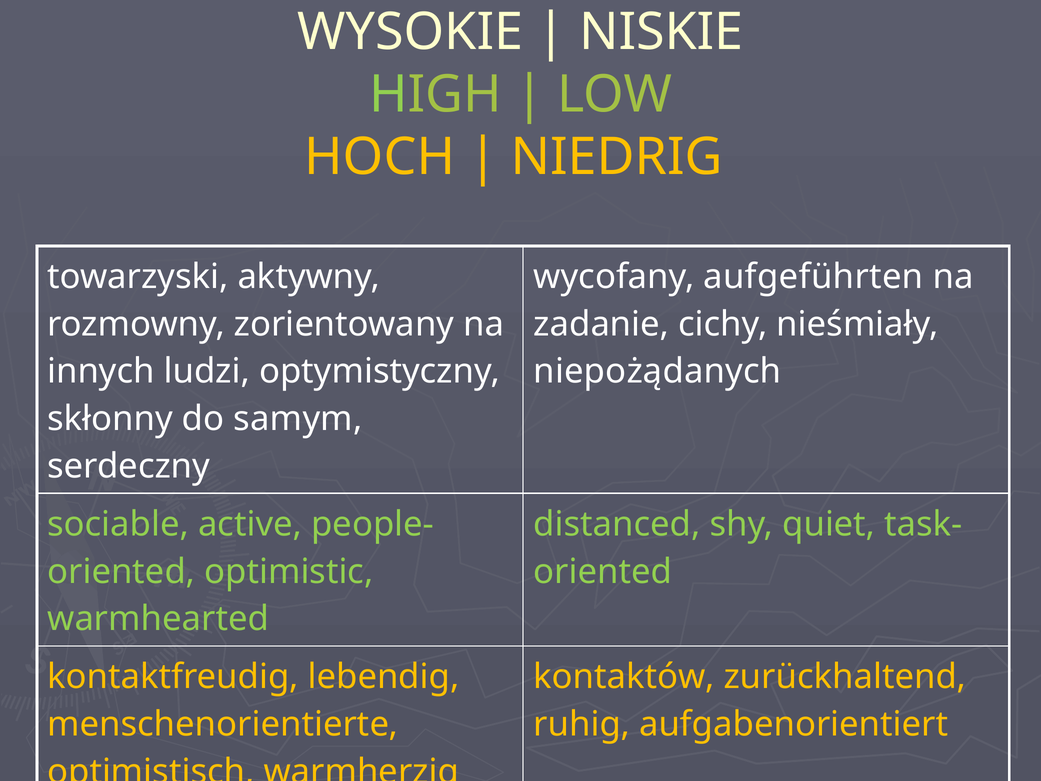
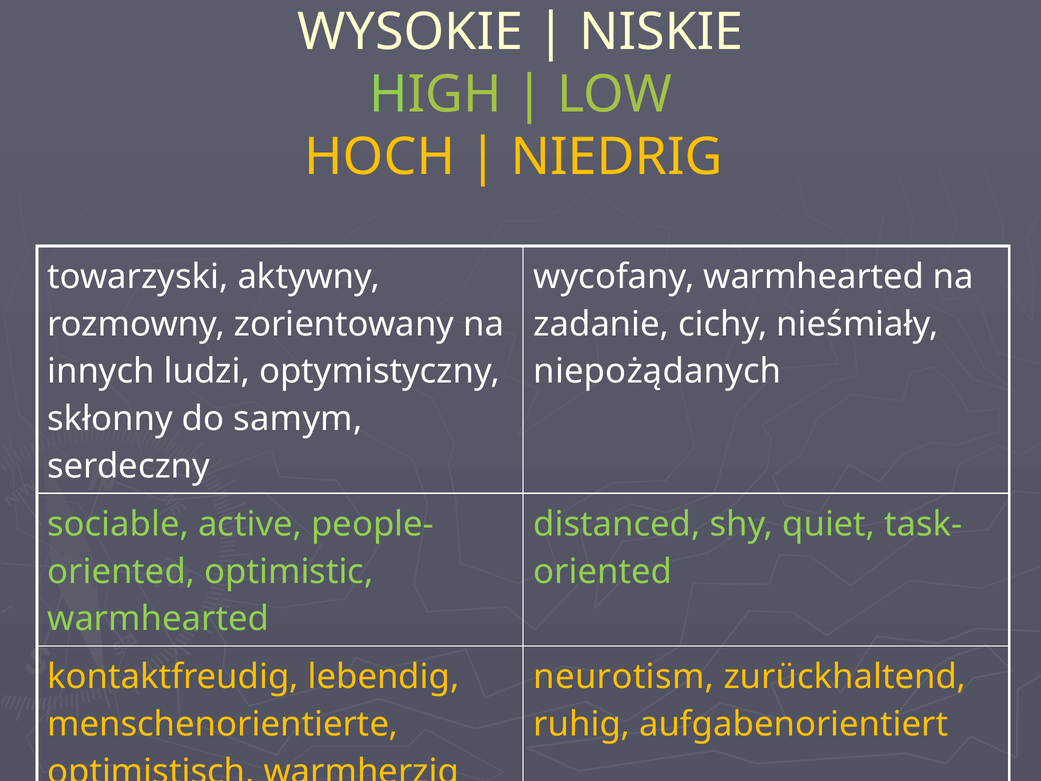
wycofany aufgeführten: aufgeführten -> warmhearted
kontaktów: kontaktów -> neurotism
